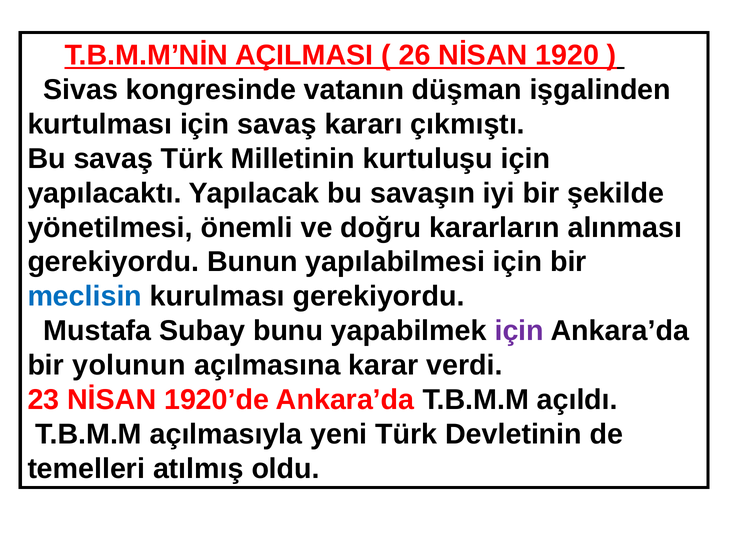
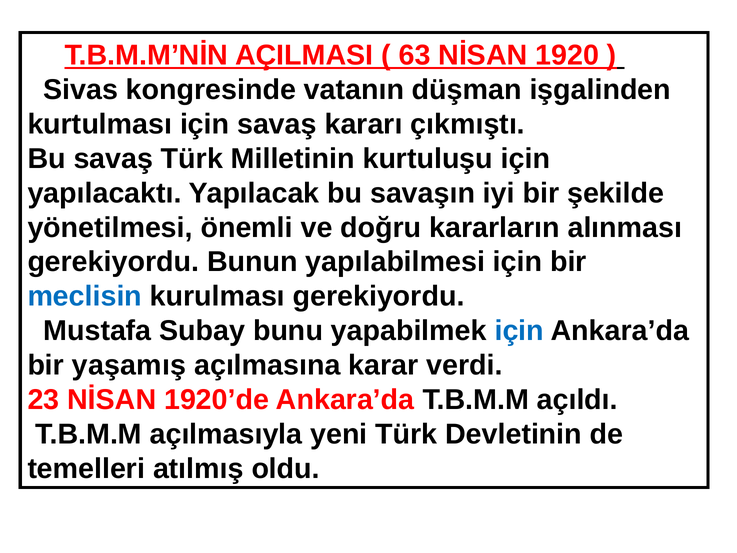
26: 26 -> 63
için at (519, 331) colour: purple -> blue
yolunun: yolunun -> yaşamış
